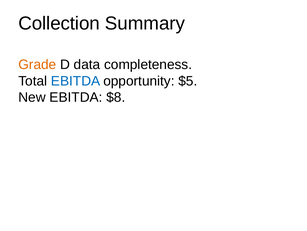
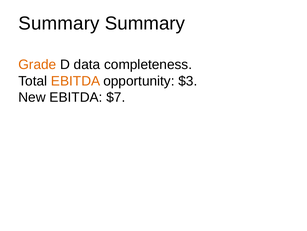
Collection at (59, 23): Collection -> Summary
EBITDA at (76, 81) colour: blue -> orange
$5: $5 -> $3
$8: $8 -> $7
